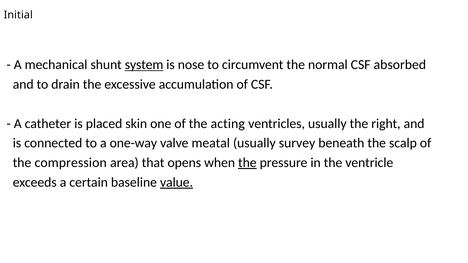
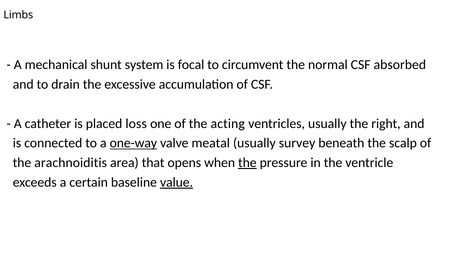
Initial: Initial -> Limbs
system underline: present -> none
nose: nose -> focal
skin: skin -> loss
one-way underline: none -> present
compression: compression -> arachnoiditis
